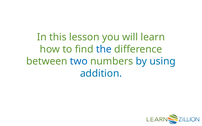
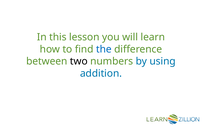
two colour: blue -> black
